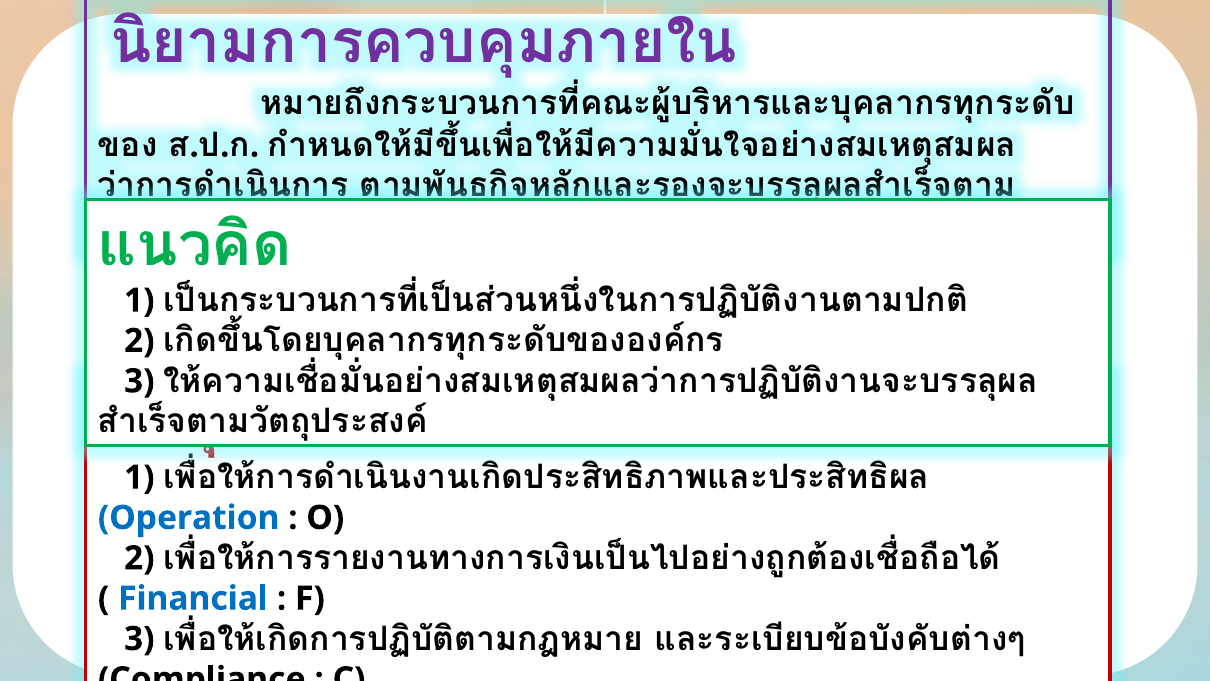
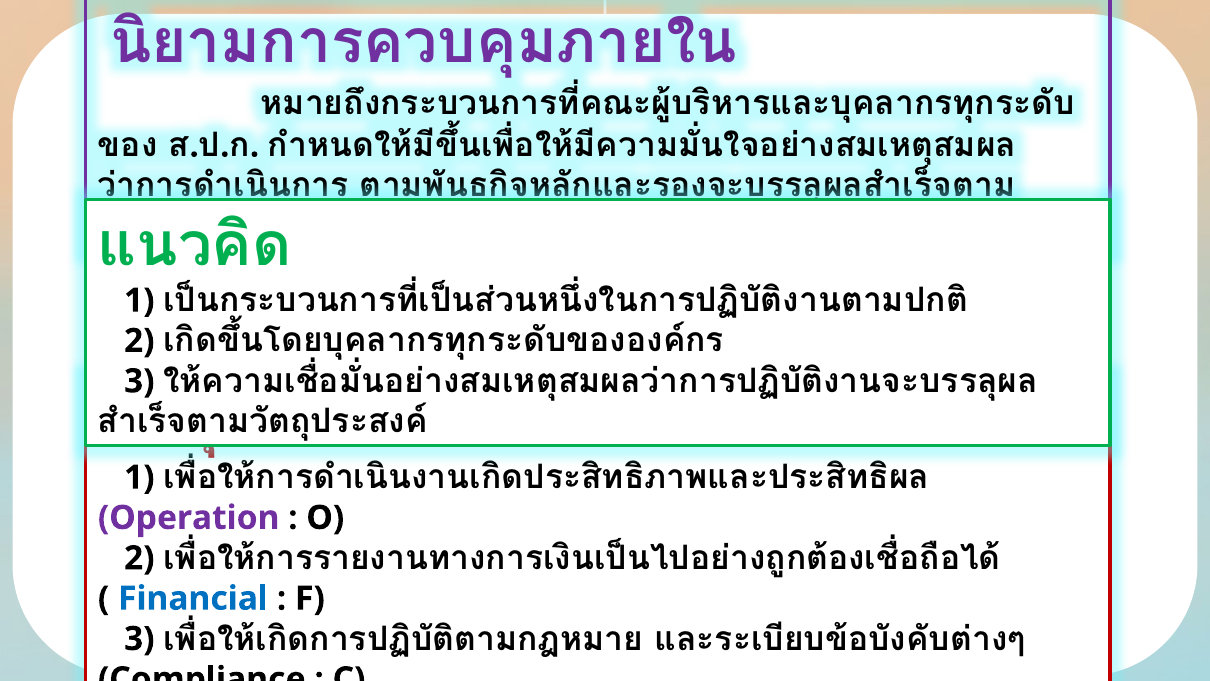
Operation colour: blue -> purple
